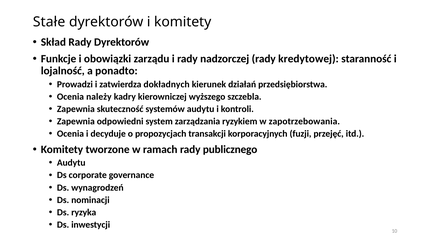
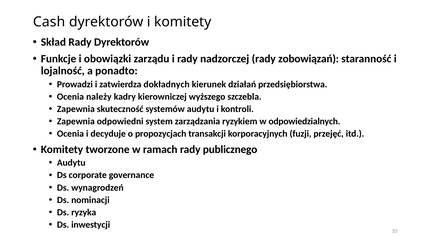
Stałe: Stałe -> Cash
kredytowej: kredytowej -> zobowiązań
zapotrzebowania: zapotrzebowania -> odpowiedzialnych
